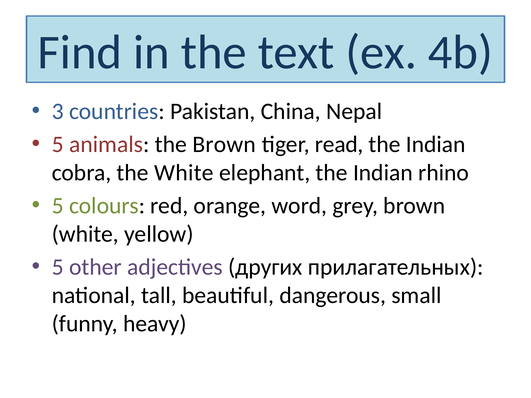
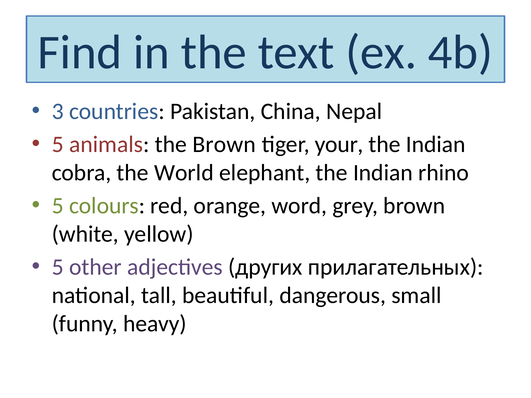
read: read -> your
the White: White -> World
